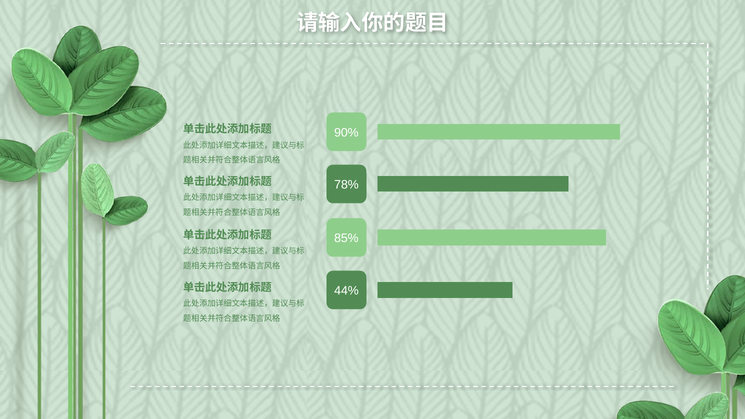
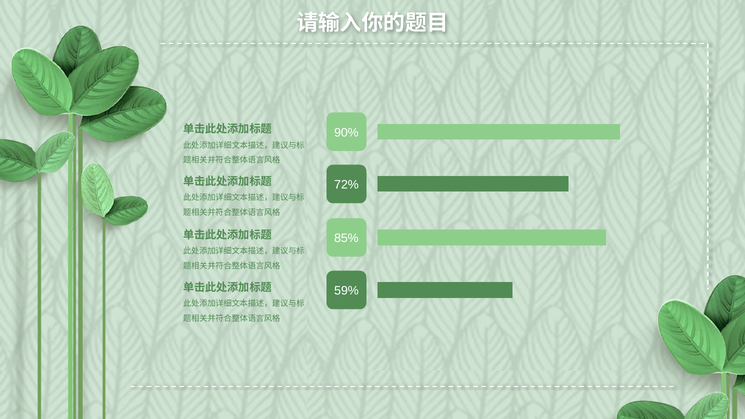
78%: 78% -> 72%
44%: 44% -> 59%
